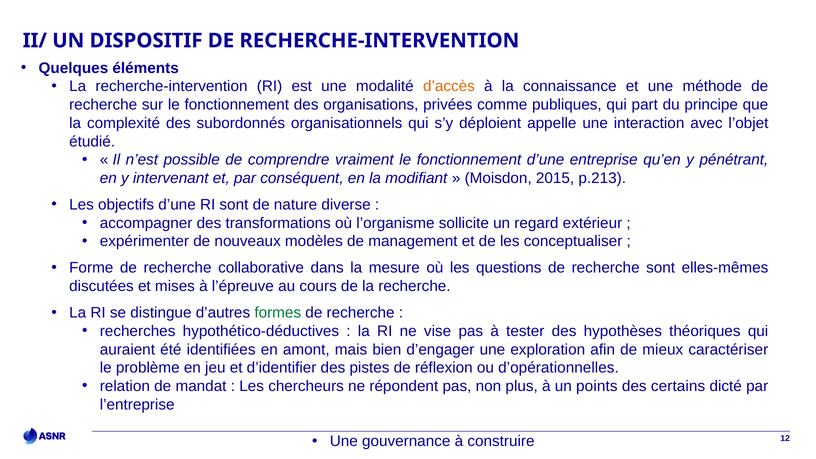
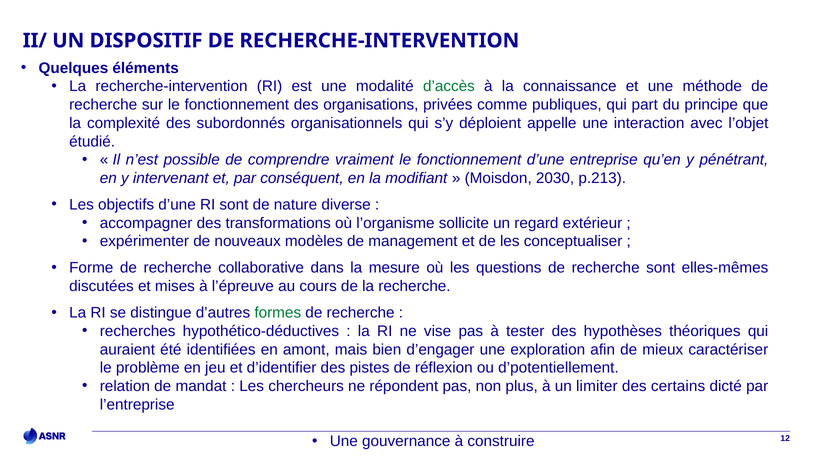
d’accès colour: orange -> green
2015: 2015 -> 2030
d’opérationnelles: d’opérationnelles -> d’potentiellement
points: points -> limiter
